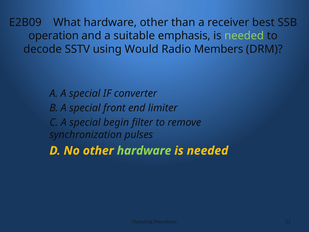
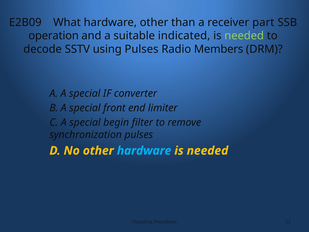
best: best -> part
emphasis: emphasis -> indicated
using Would: Would -> Pulses
hardware at (144, 151) colour: light green -> light blue
